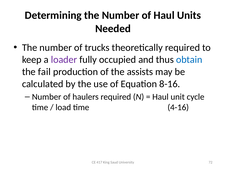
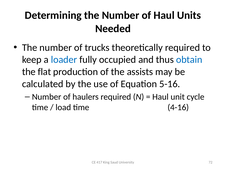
loader colour: purple -> blue
fail: fail -> flat
8-16: 8-16 -> 5-16
